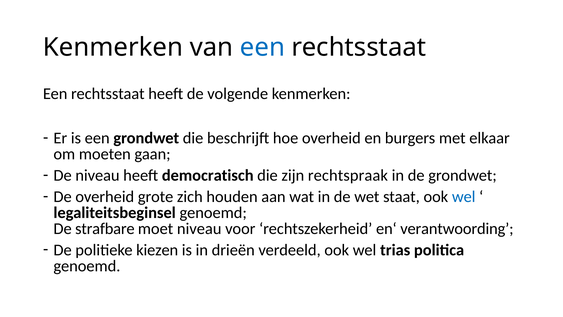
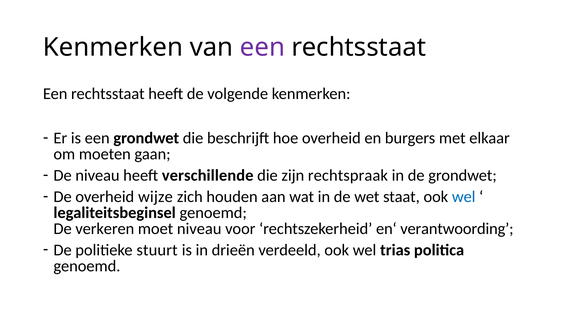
een at (262, 47) colour: blue -> purple
democratisch: democratisch -> verschillende
grote: grote -> wijze
strafbare: strafbare -> verkeren
kiezen: kiezen -> stuurt
